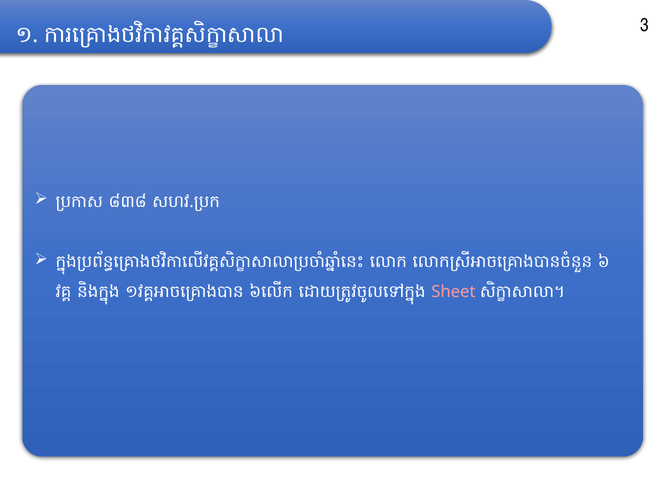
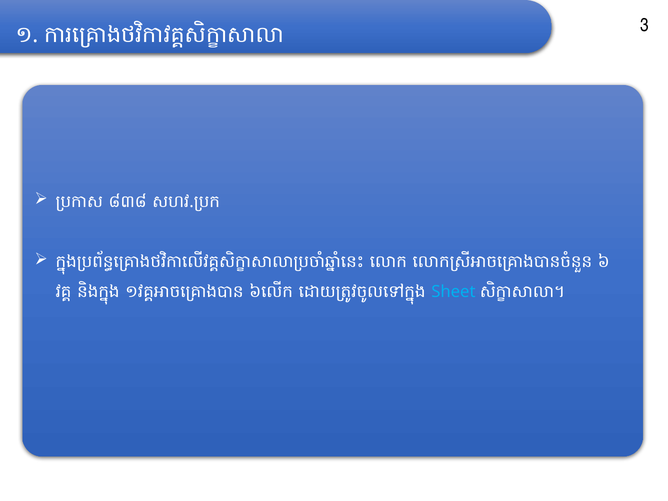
Sheet colour: pink -> light blue
